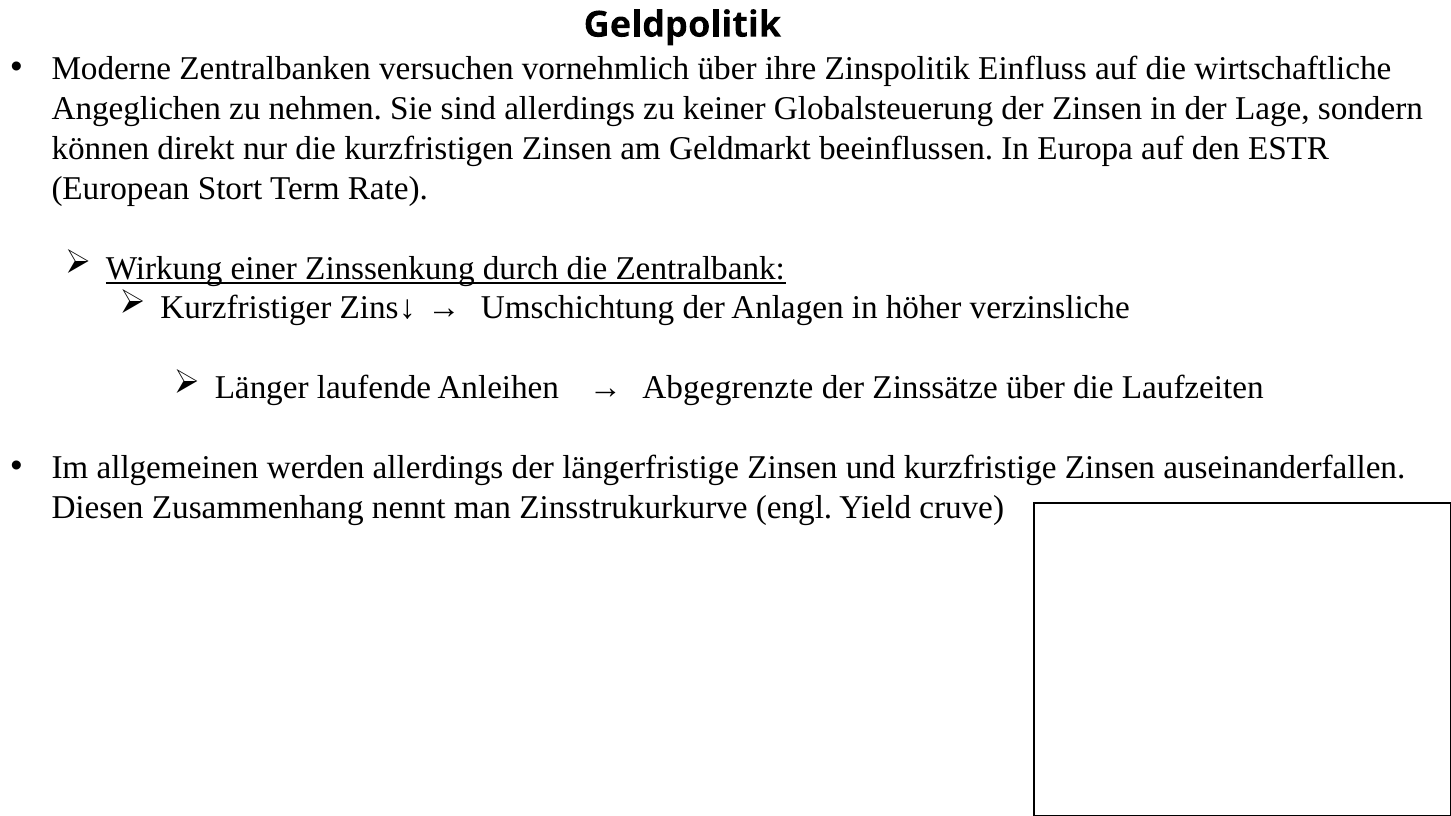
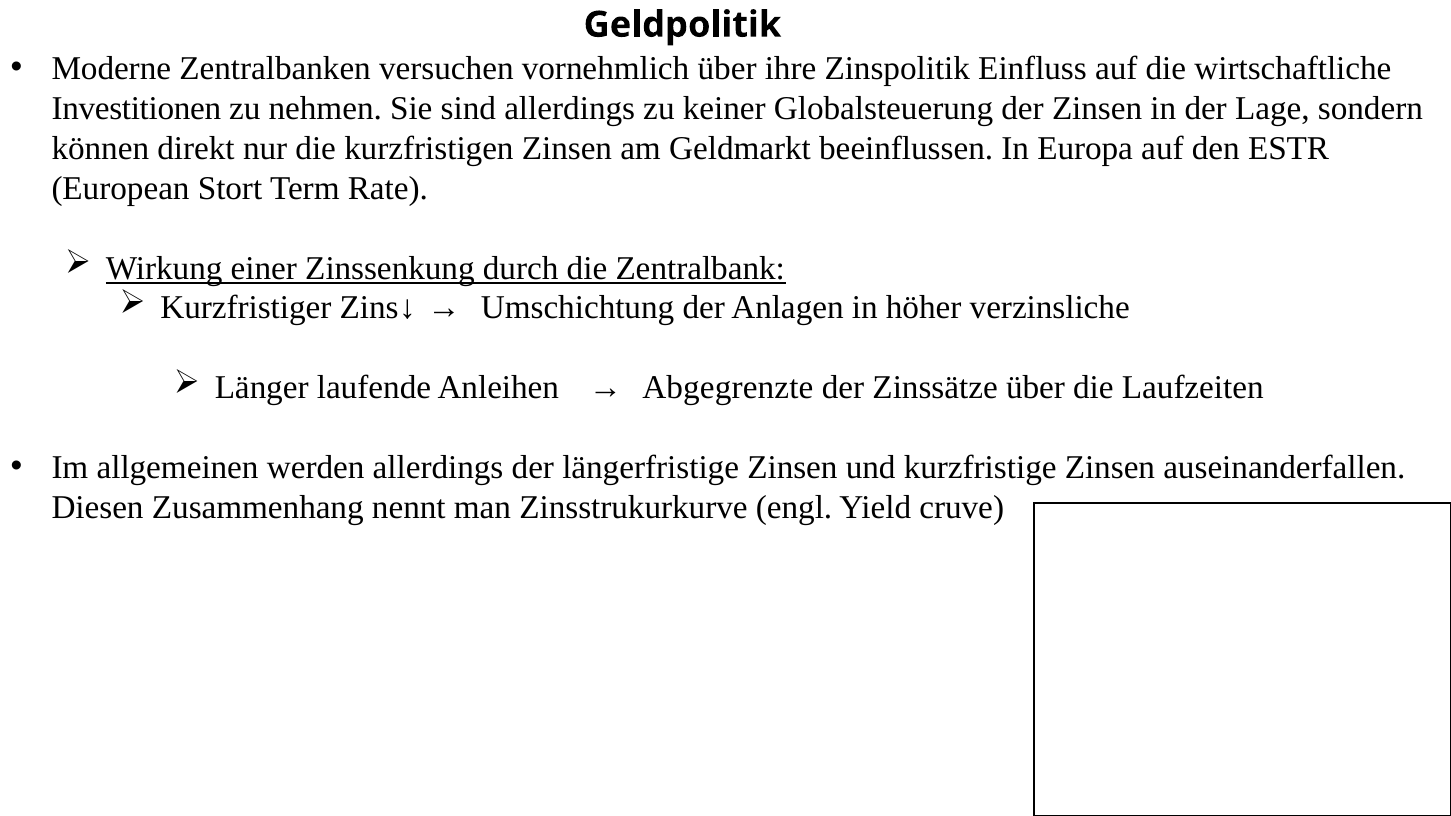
Angeglichen: Angeglichen -> Investitionen
